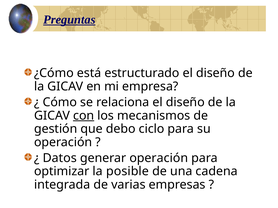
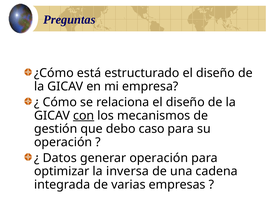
Preguntas underline: present -> none
ciclo: ciclo -> caso
posible: posible -> inversa
